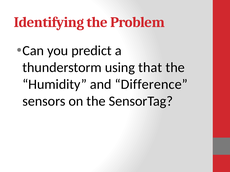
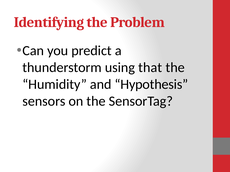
Difference: Difference -> Hypothesis
